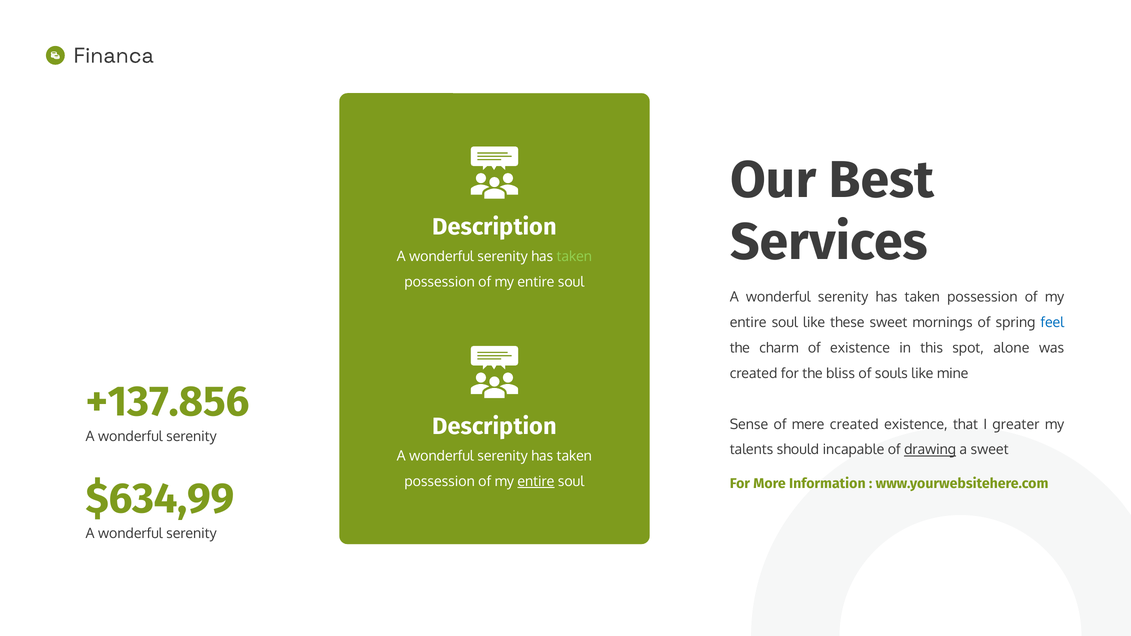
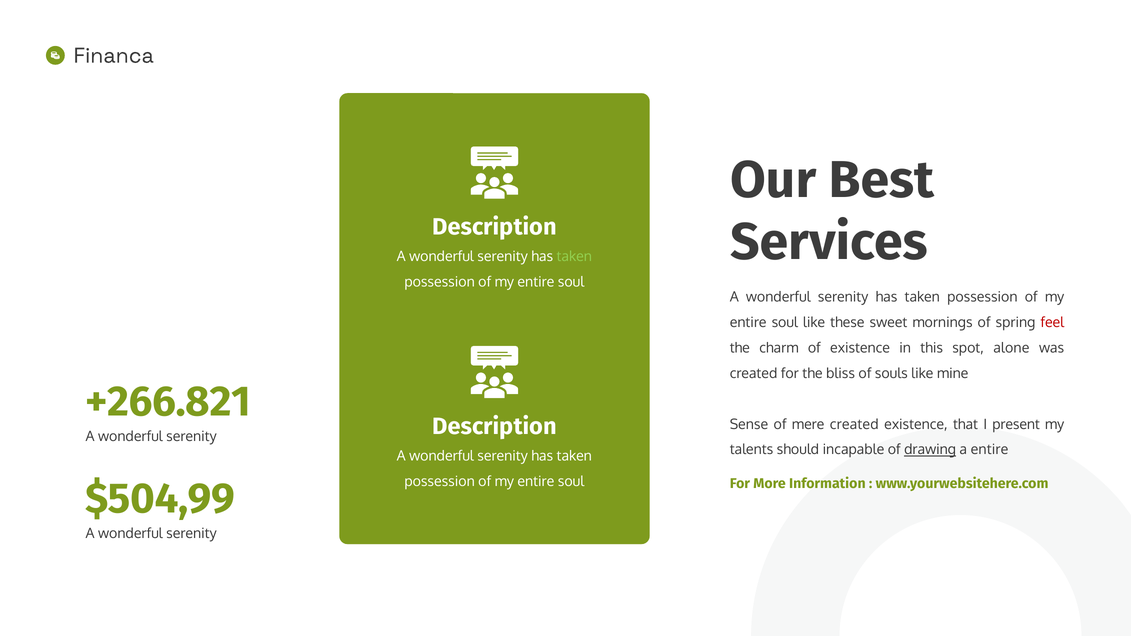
feel colour: blue -> red
+137.856: +137.856 -> +266.821
greater: greater -> present
a sweet: sweet -> entire
entire at (536, 482) underline: present -> none
$634,99: $634,99 -> $504,99
